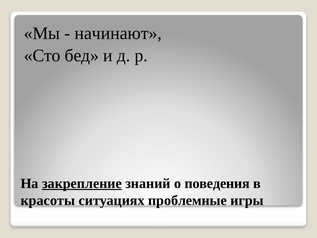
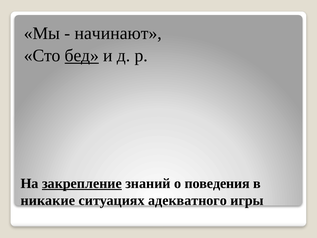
бед underline: none -> present
красоты: красоты -> никакие
проблемные: проблемные -> адекватного
